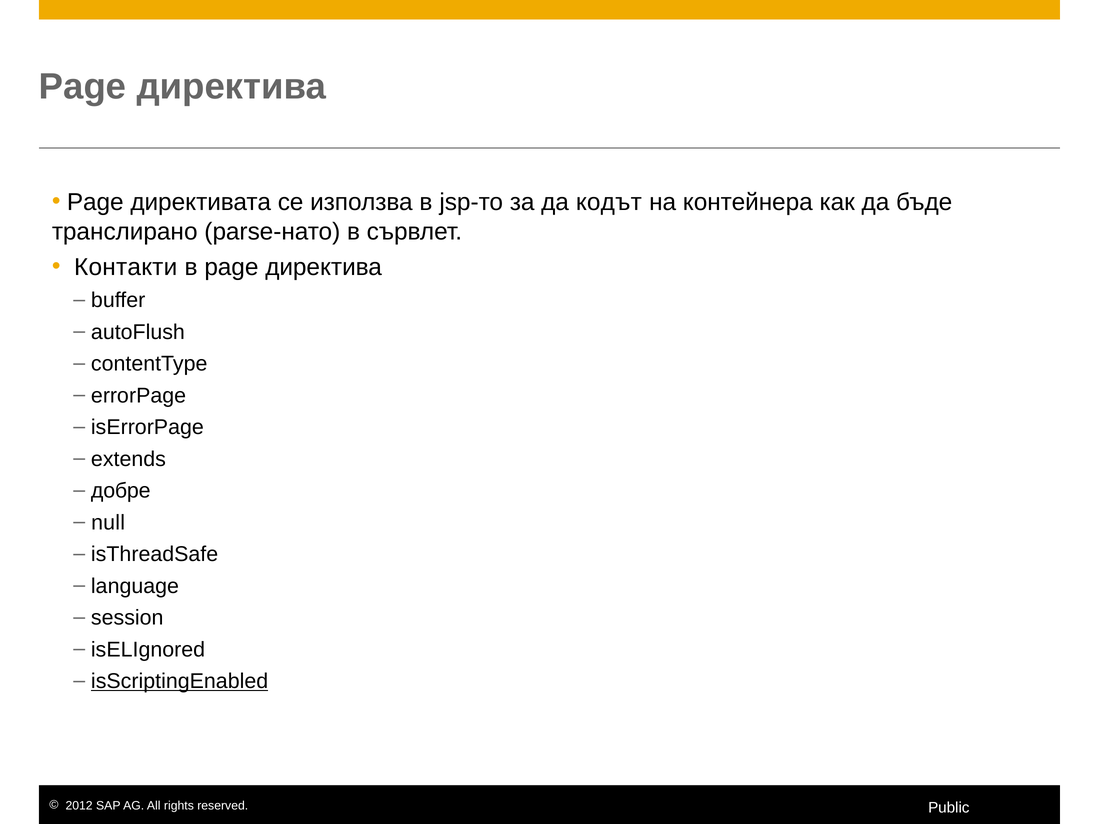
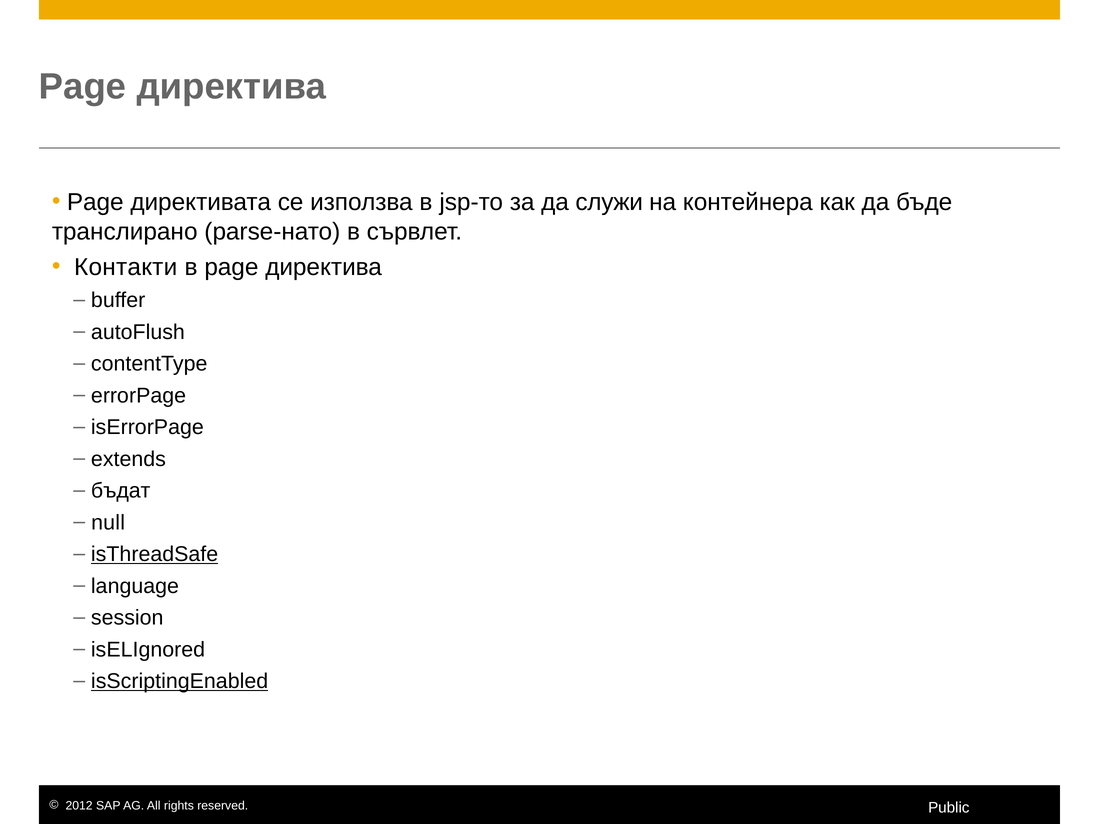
кодът: кодът -> служи
добре: добре -> бъдат
isThreadSafe underline: none -> present
